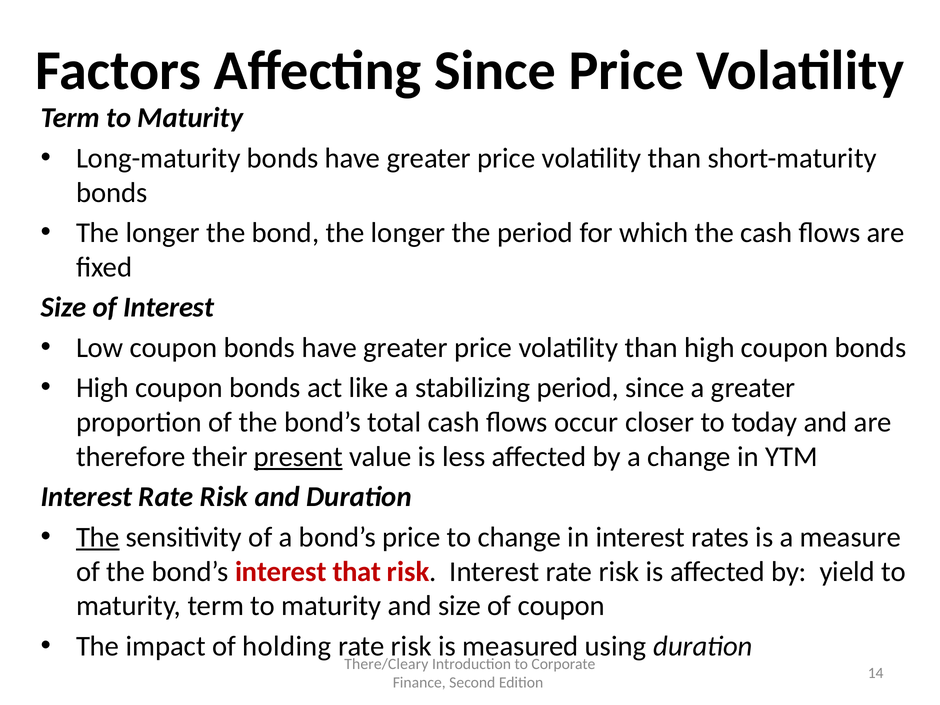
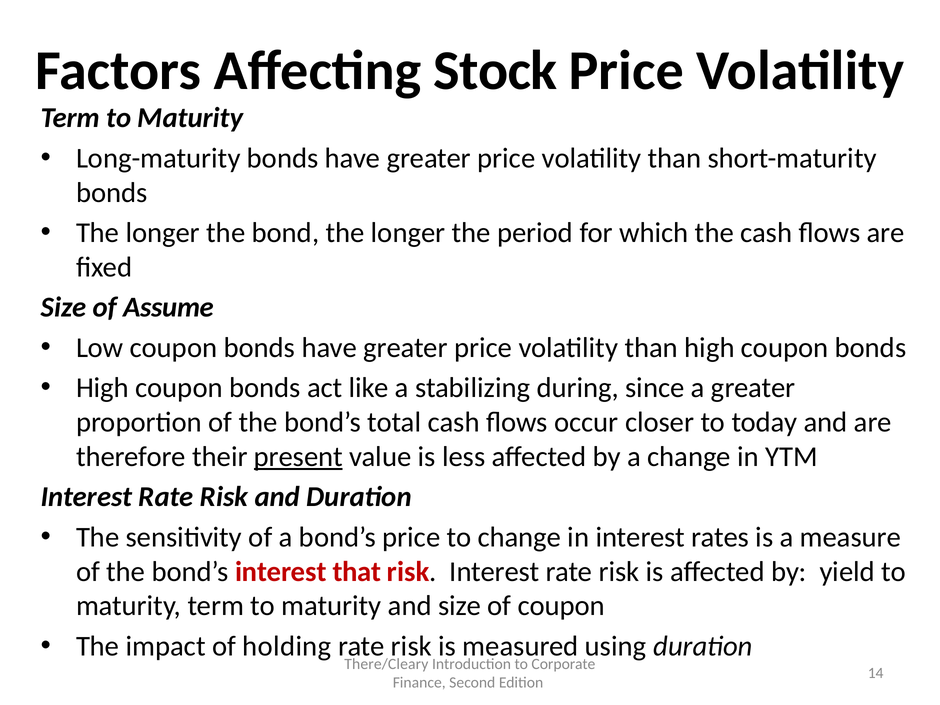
Affecting Since: Since -> Stock
of Interest: Interest -> Assume
stabilizing period: period -> during
The at (98, 537) underline: present -> none
